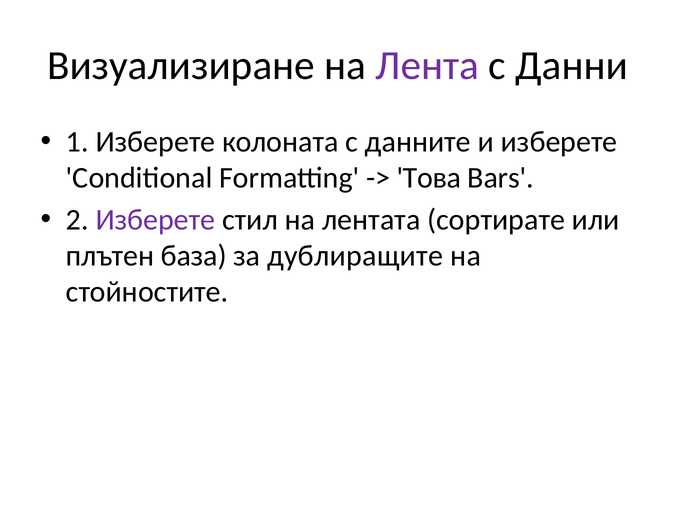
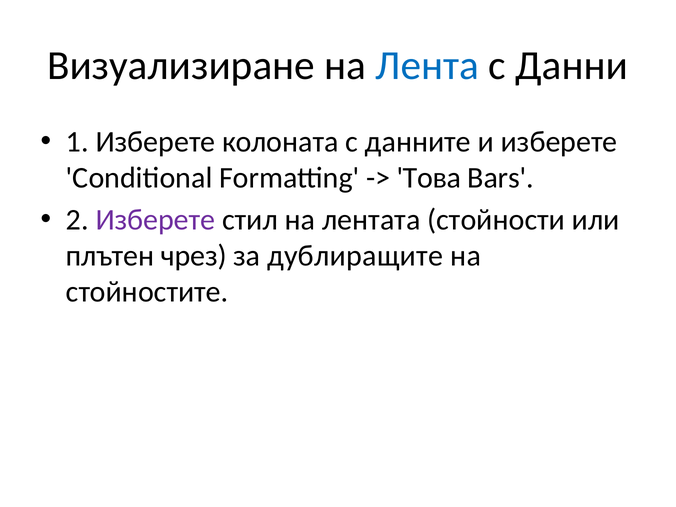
Лента colour: purple -> blue
сортирате: сортирате -> стойности
база: база -> чрез
